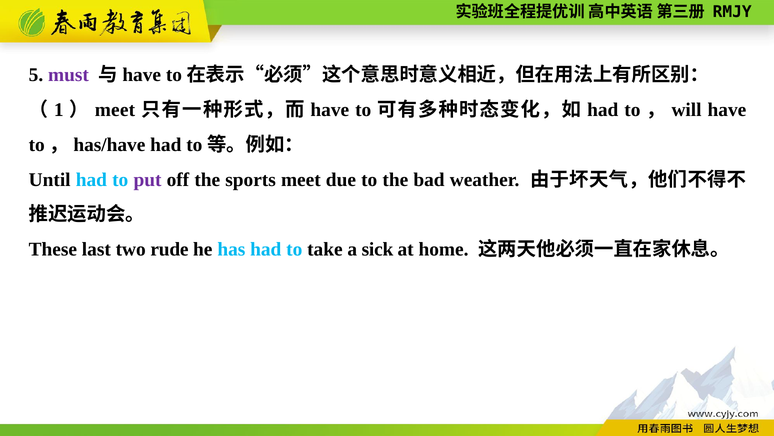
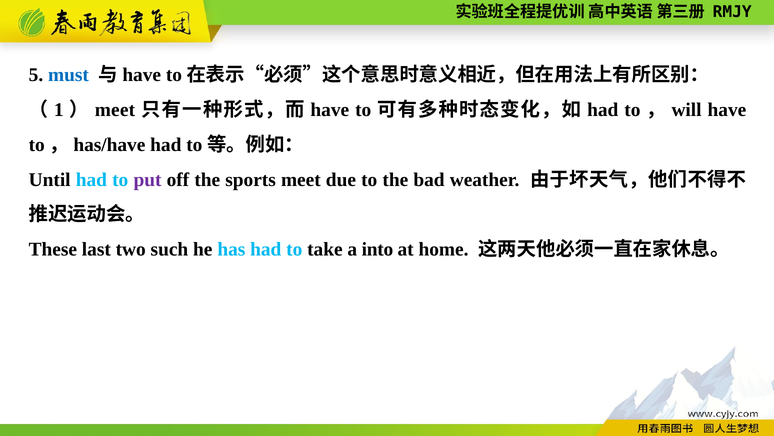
must colour: purple -> blue
rude: rude -> such
sick: sick -> into
